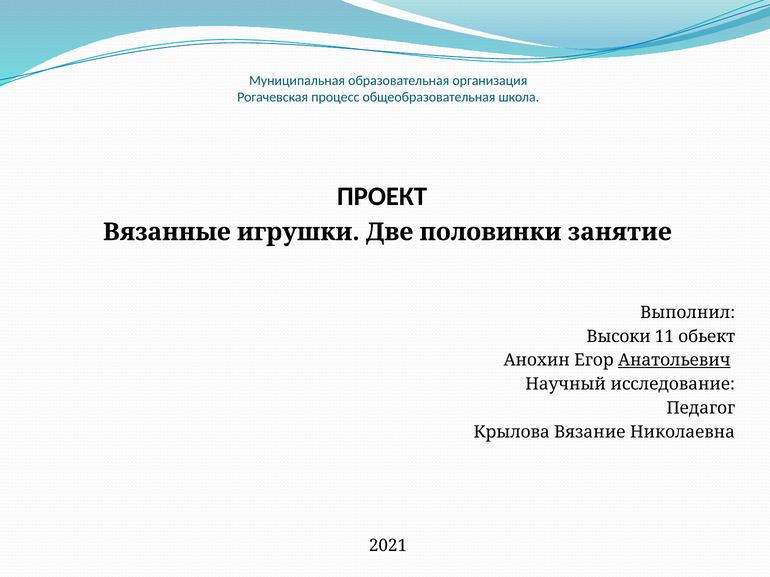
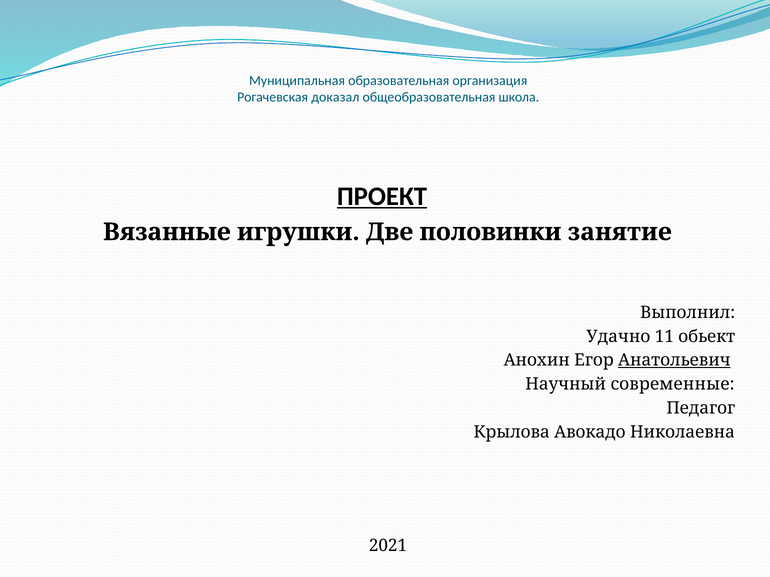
процесс: процесс -> доказал
ПРОЕКТ underline: none -> present
Высоки: Высоки -> Удачно
исследование: исследование -> современные
Вязание: Вязание -> Авокадо
